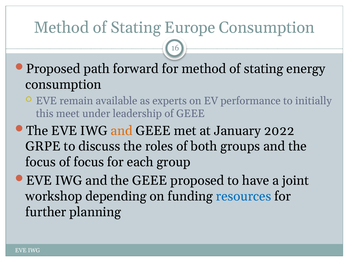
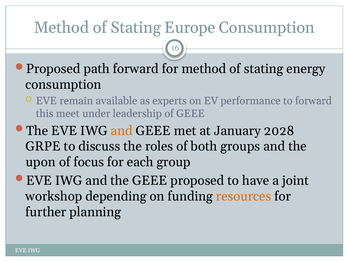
to initially: initially -> forward
2022: 2022 -> 2028
focus at (41, 162): focus -> upon
resources colour: blue -> orange
